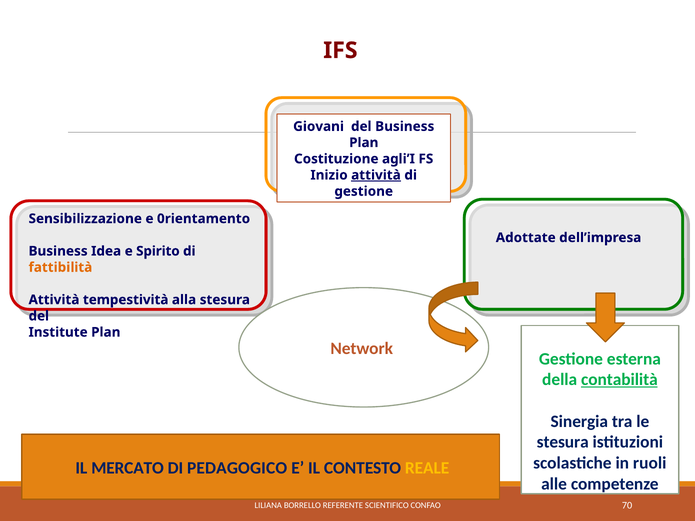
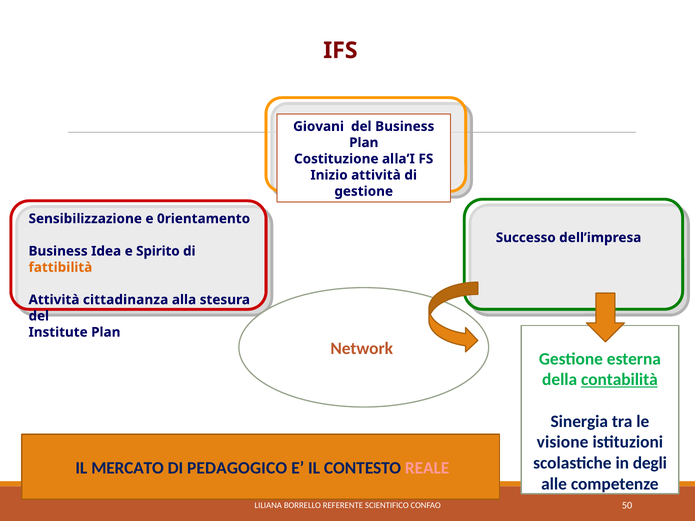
agli’I: agli’I -> alla’I
attività at (376, 175) underline: present -> none
Adottate: Adottate -> Successo
tempestività: tempestività -> cittadinanza
stesura at (563, 442): stesura -> visione
ruoli: ruoli -> degli
REALE colour: yellow -> pink
70: 70 -> 50
